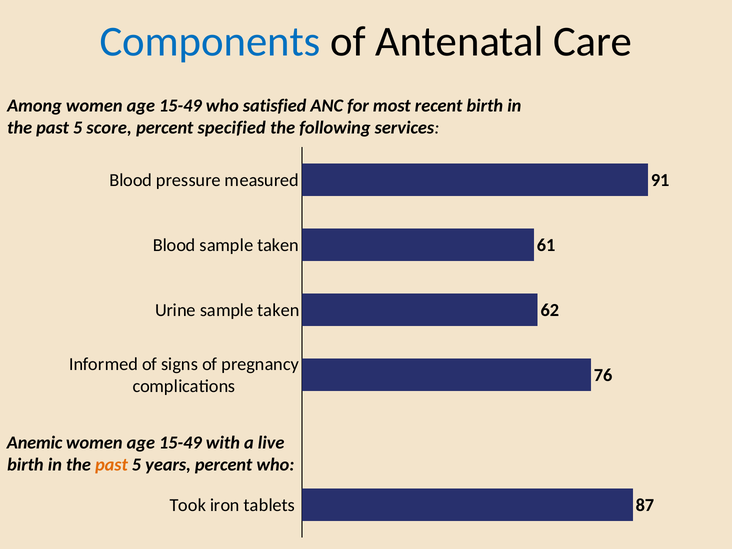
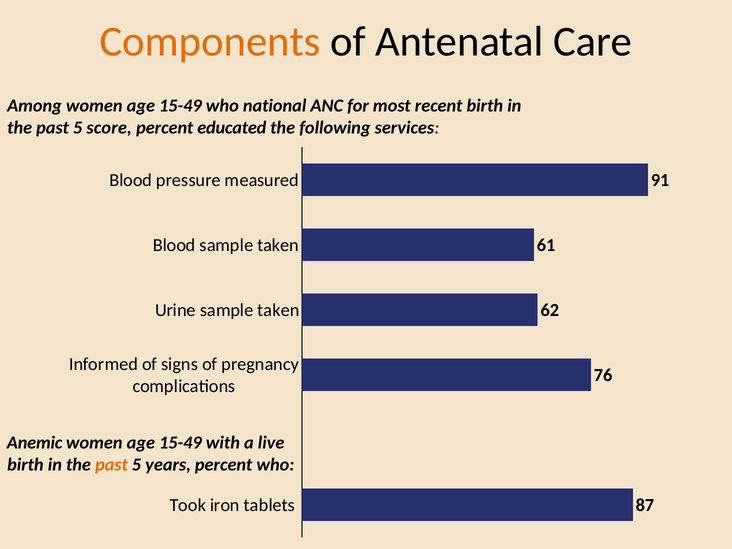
Components colour: blue -> orange
satisfied: satisfied -> national
specified: specified -> educated
